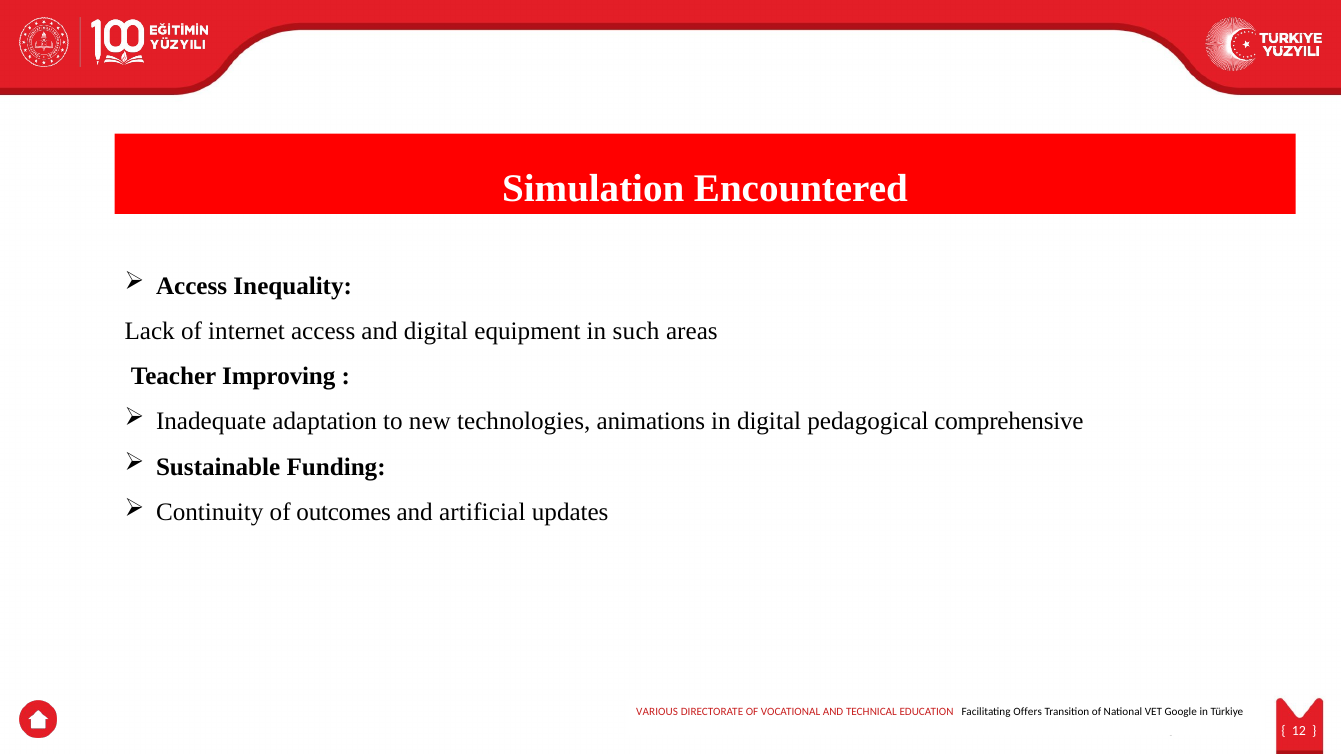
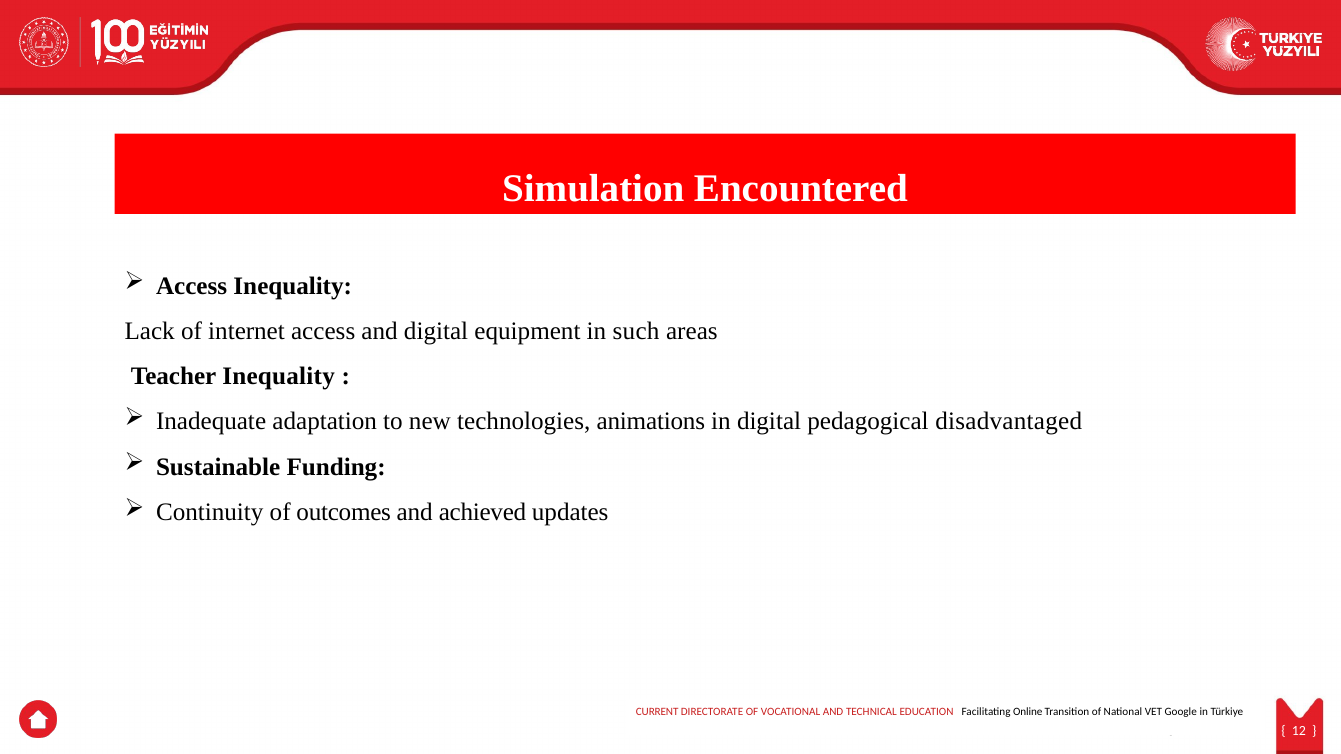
Teacher Improving: Improving -> Inequality
comprehensive: comprehensive -> disadvantaged
artificial: artificial -> achieved
VARIOUS: VARIOUS -> CURRENT
Offers: Offers -> Online
